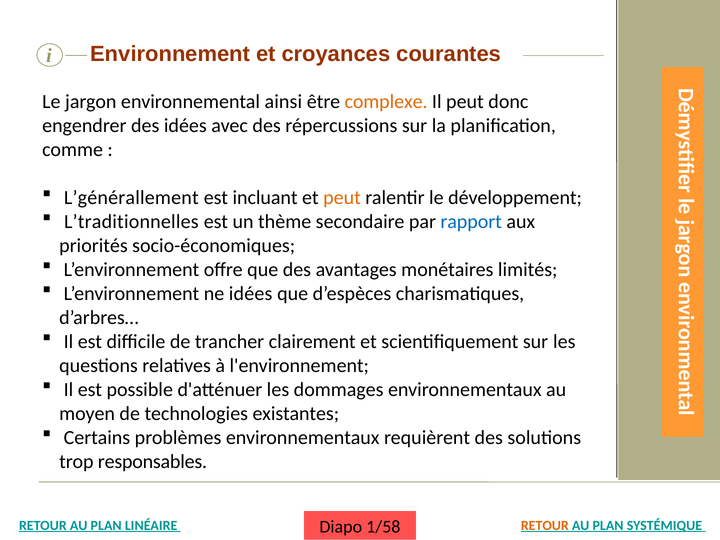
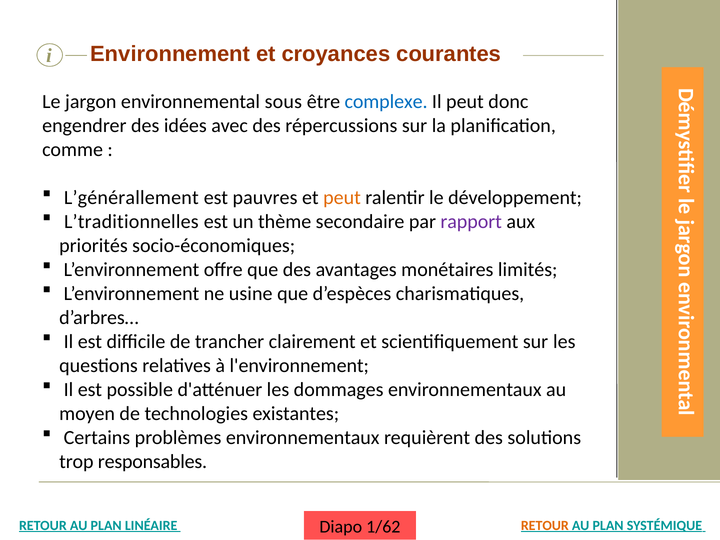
ainsi: ainsi -> sous
complexe colour: orange -> blue
incluant: incluant -> pauvres
rapport colour: blue -> purple
ne idées: idées -> usine
1/58: 1/58 -> 1/62
